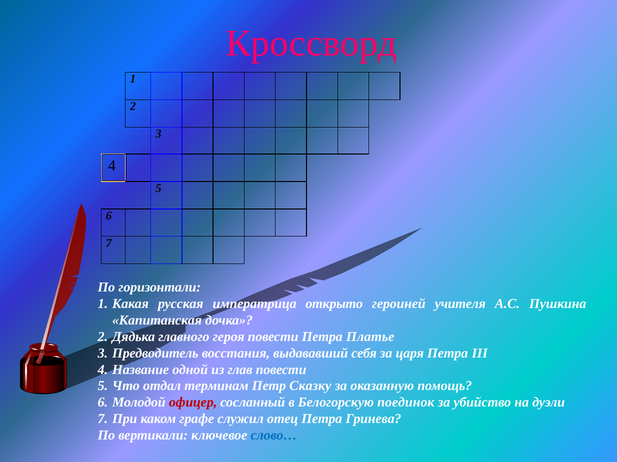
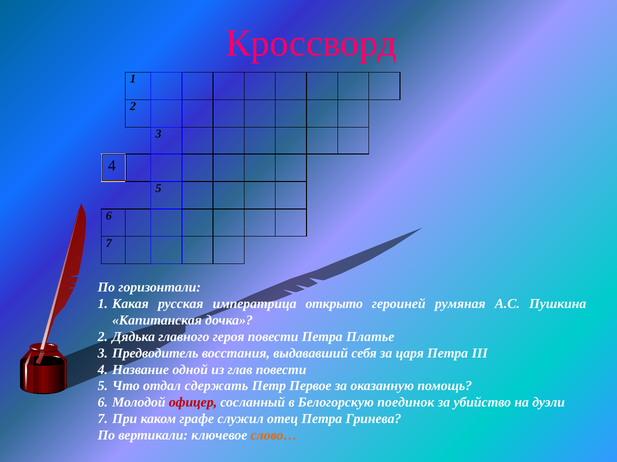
учителя: учителя -> румяная
терминам: терминам -> сдержать
Сказку: Сказку -> Первое
слово… colour: blue -> orange
